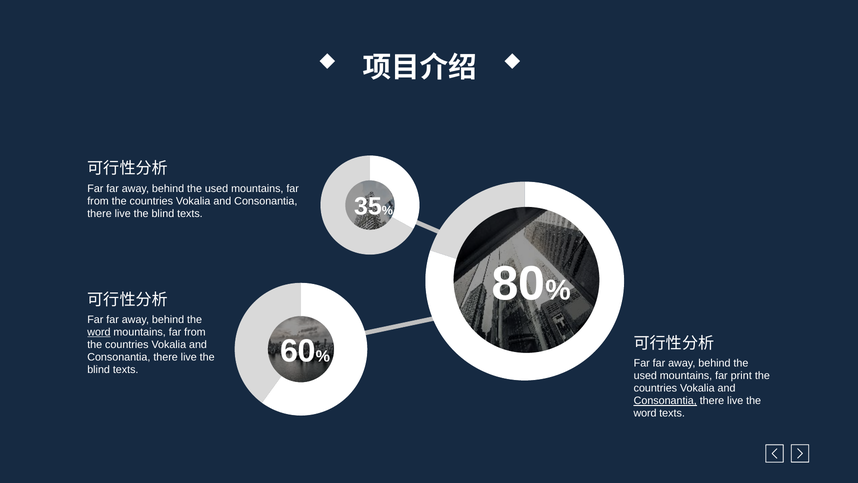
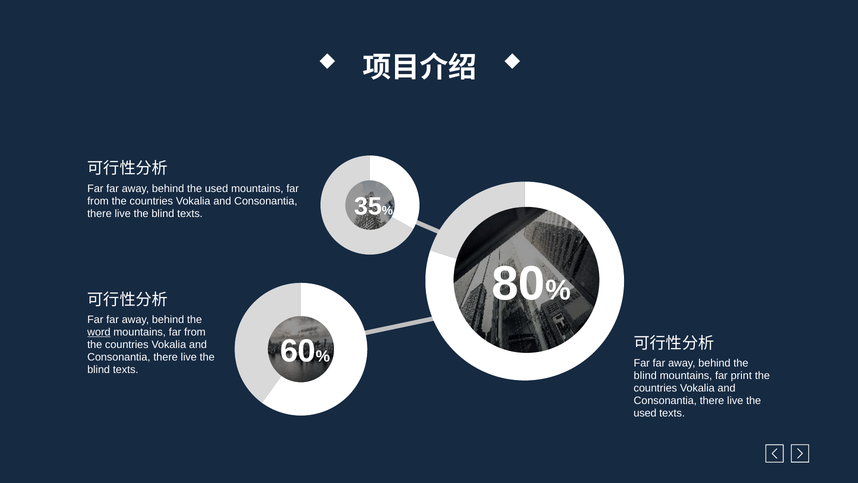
used at (645, 376): used -> blind
Consonantia at (665, 401) underline: present -> none
word at (645, 413): word -> used
